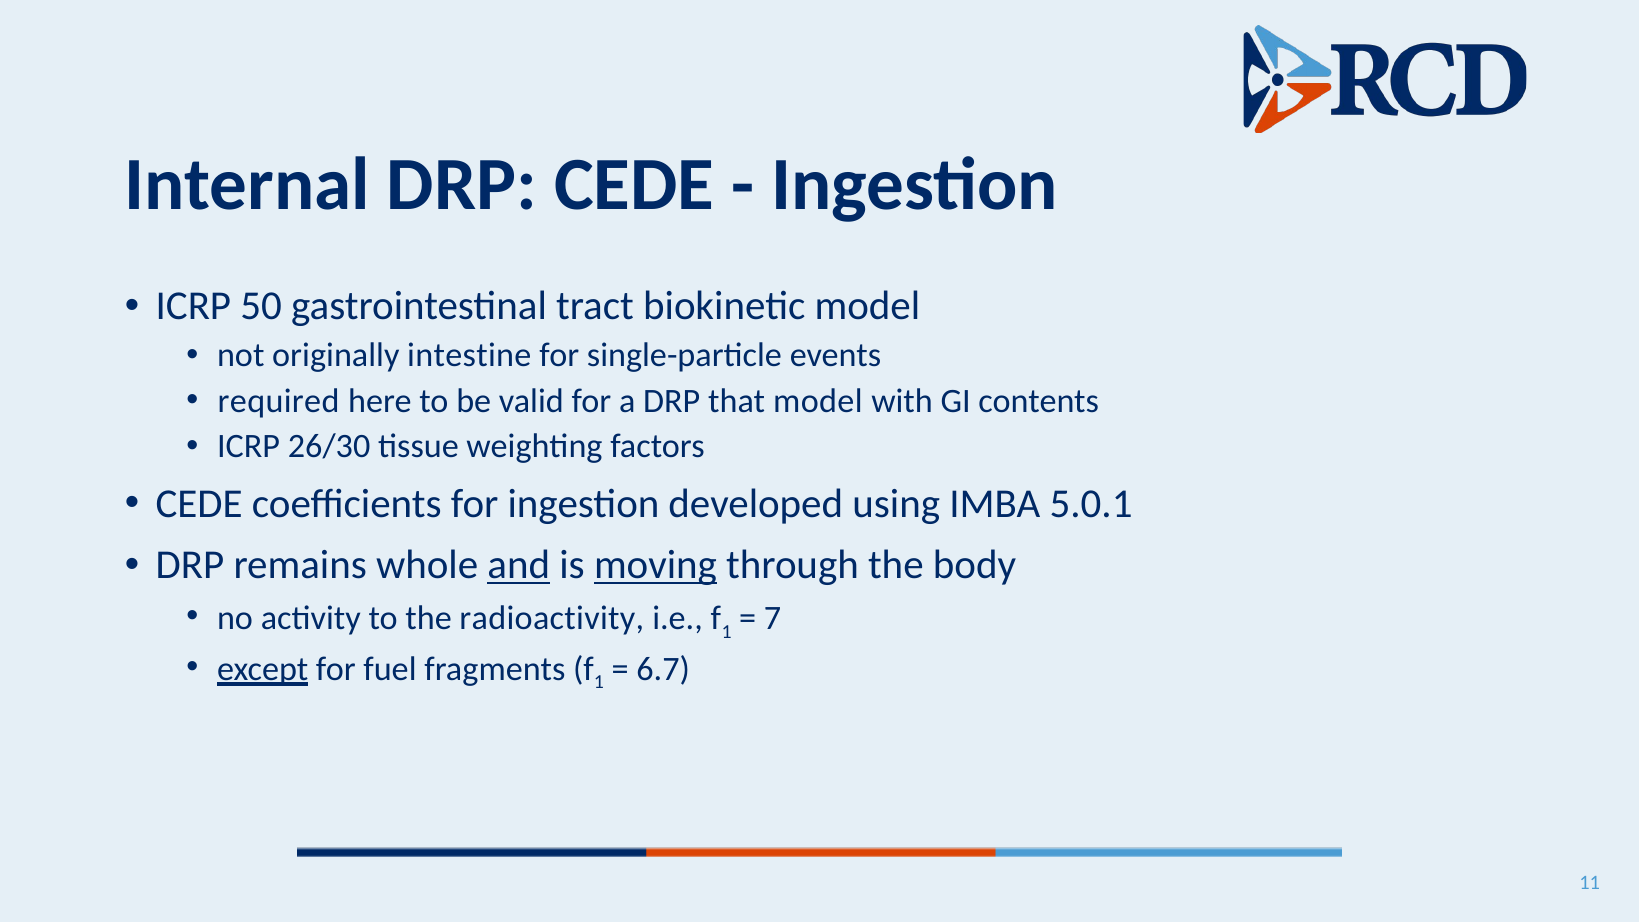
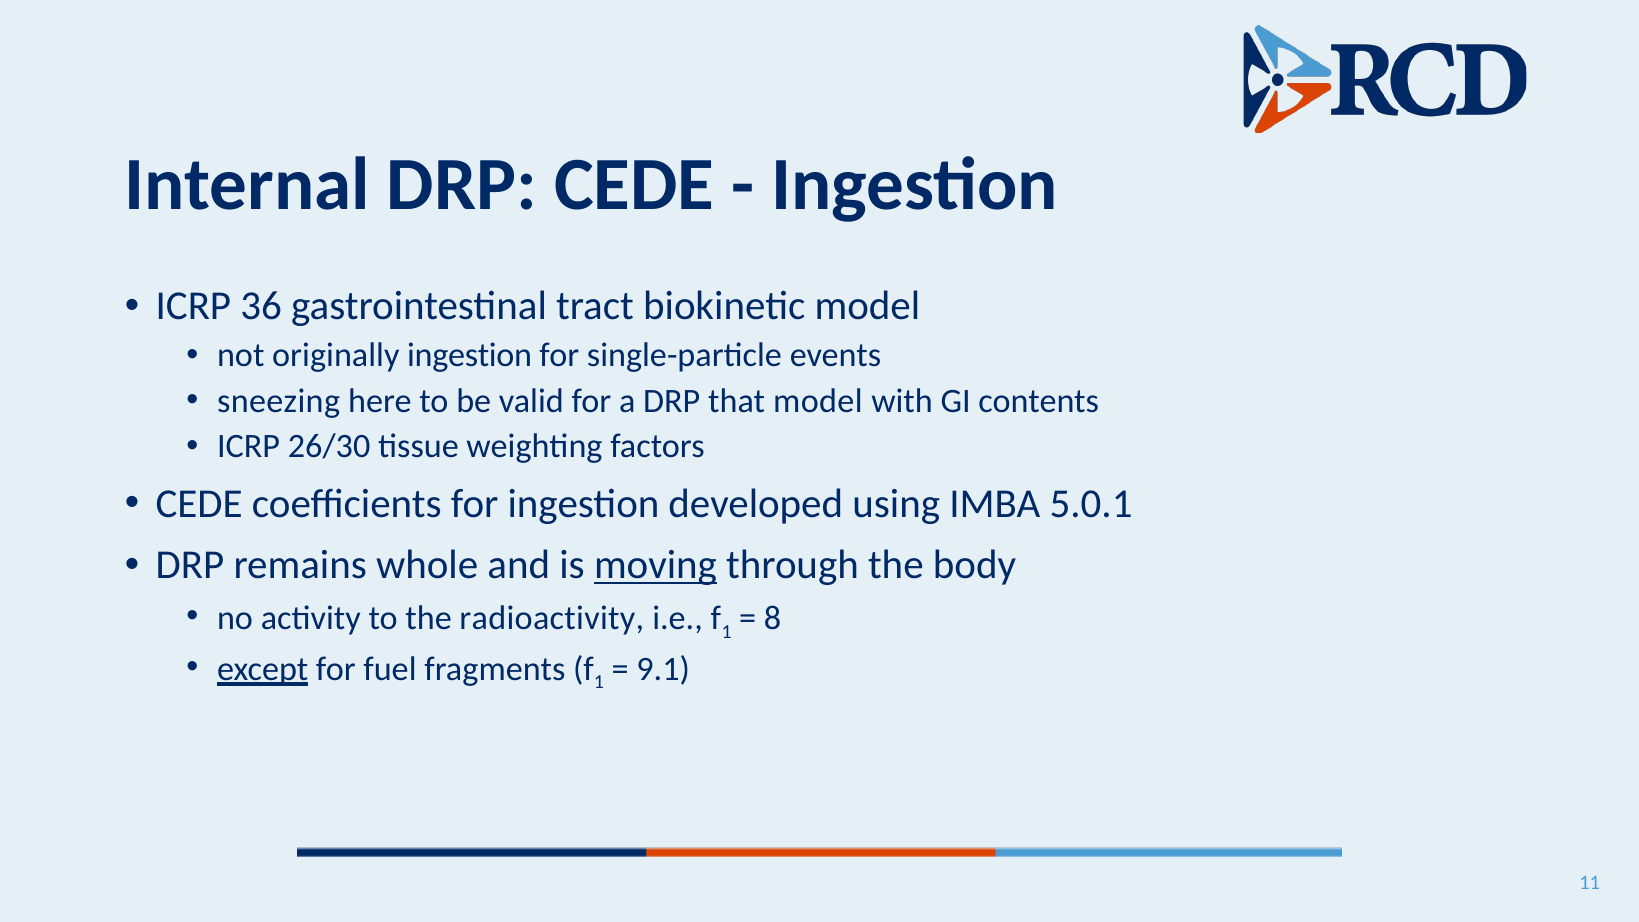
50: 50 -> 36
originally intestine: intestine -> ingestion
required: required -> sneezing
and underline: present -> none
7: 7 -> 8
6.7: 6.7 -> 9.1
